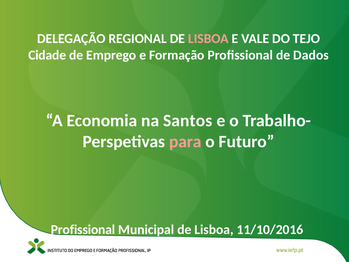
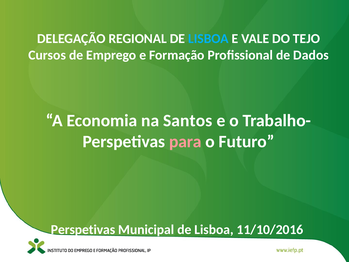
LISBOA at (208, 39) colour: pink -> light blue
Cidade: Cidade -> Cursos
Profissional at (83, 230): Profissional -> Perspetivas
